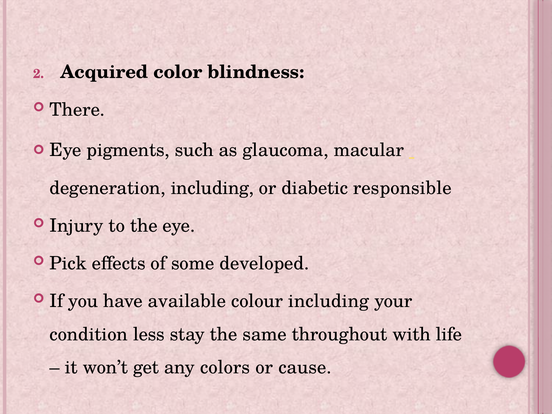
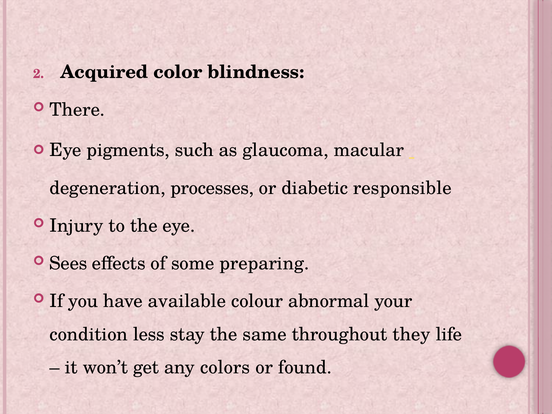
degeneration including: including -> processes
Pick: Pick -> Sees
developed: developed -> preparing
colour including: including -> abnormal
with: with -> they
cause: cause -> found
